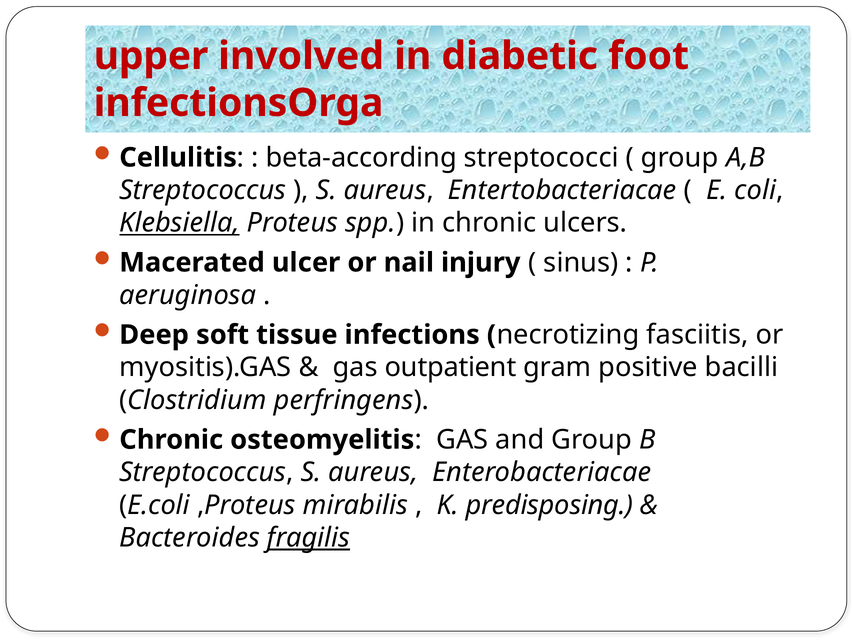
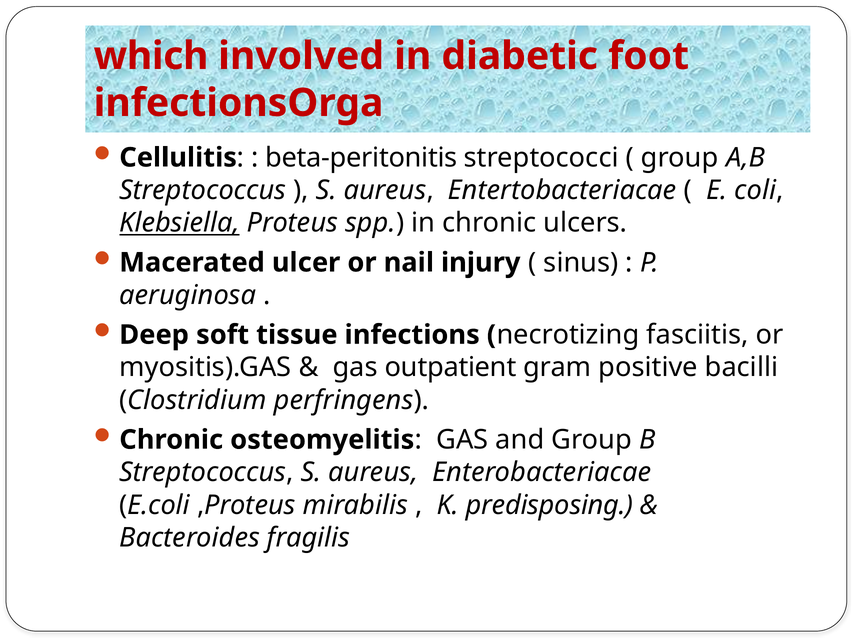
upper: upper -> which
beta-according: beta-according -> beta-peritonitis
fragilis underline: present -> none
